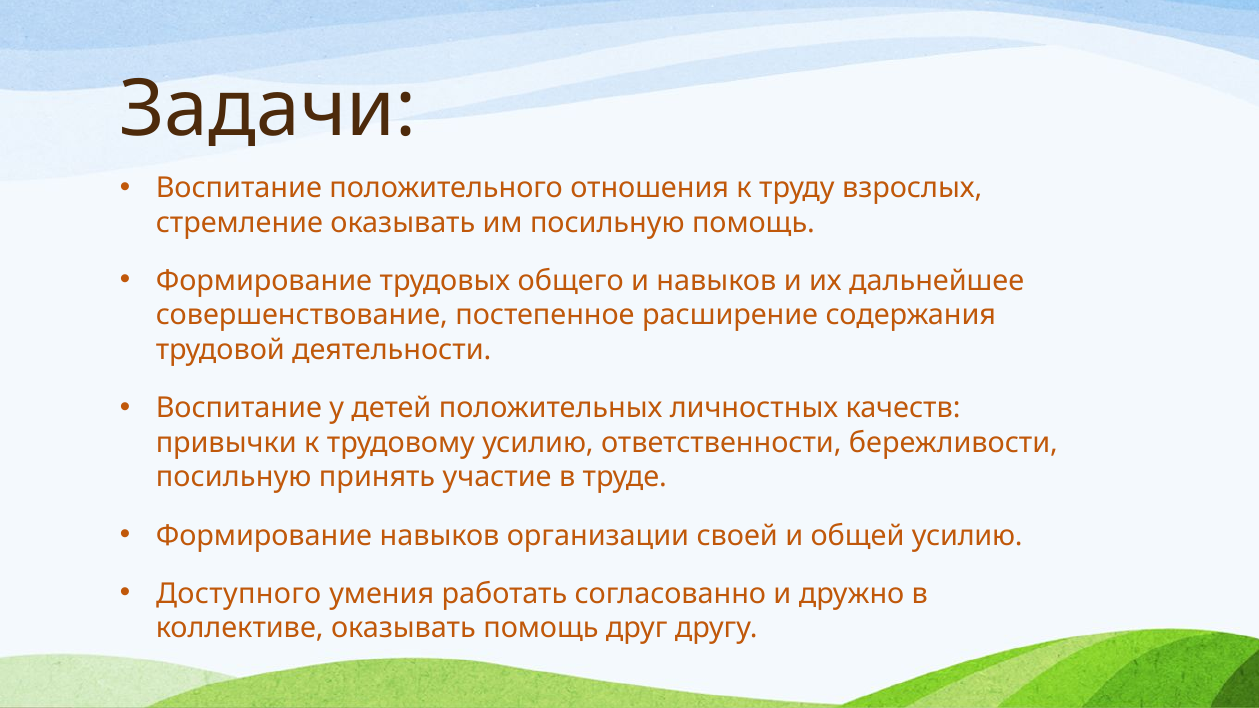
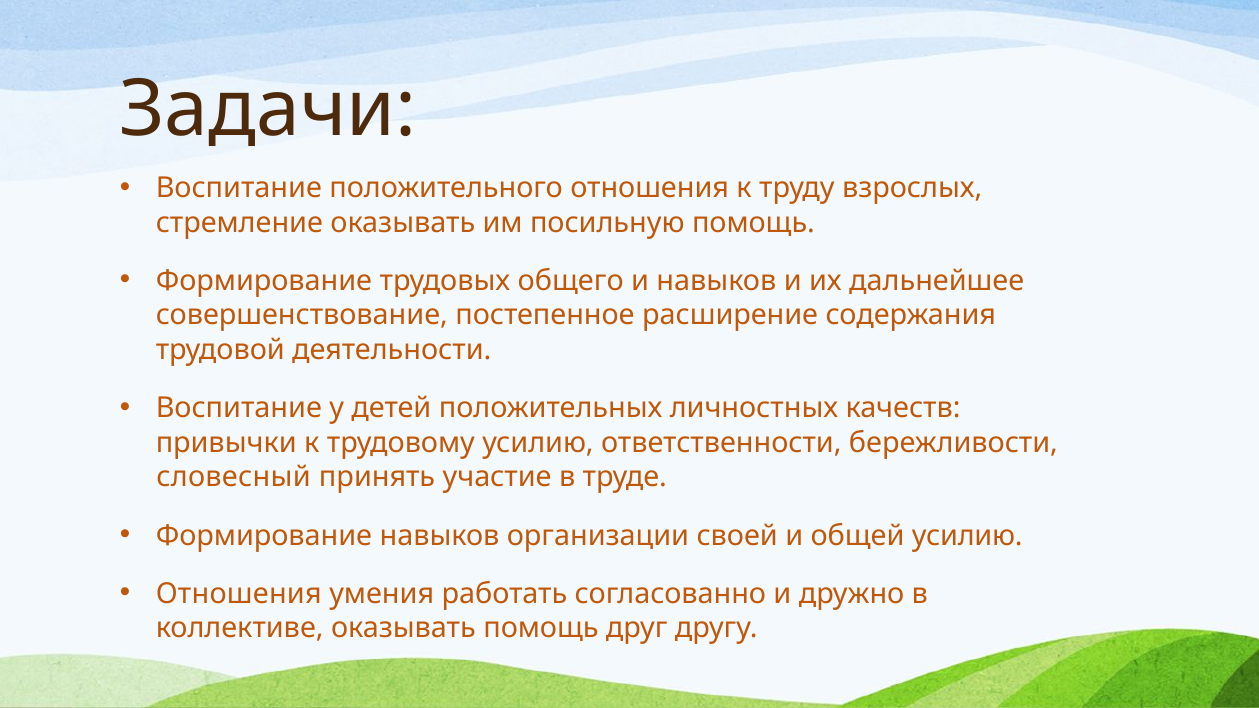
посильную at (234, 477): посильную -> словесный
Доступного at (239, 594): Доступного -> Отношения
